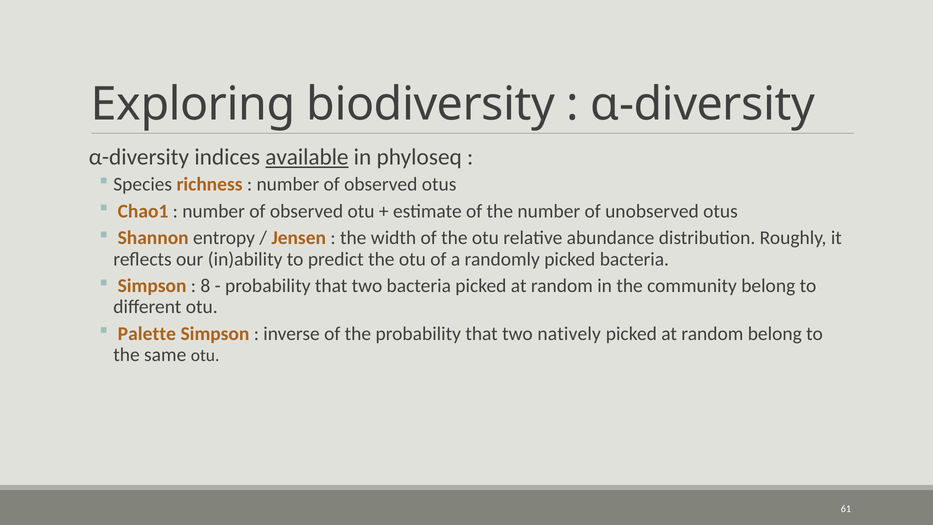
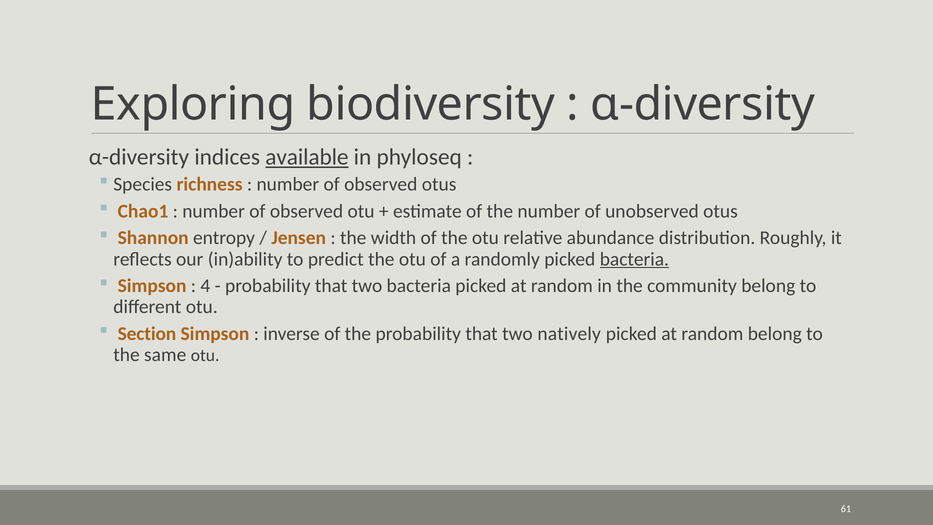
bacteria at (634, 259) underline: none -> present
8: 8 -> 4
Palette: Palette -> Section
